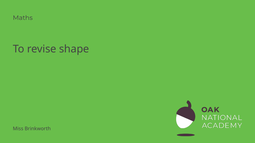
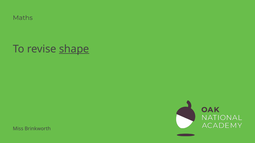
shape underline: none -> present
